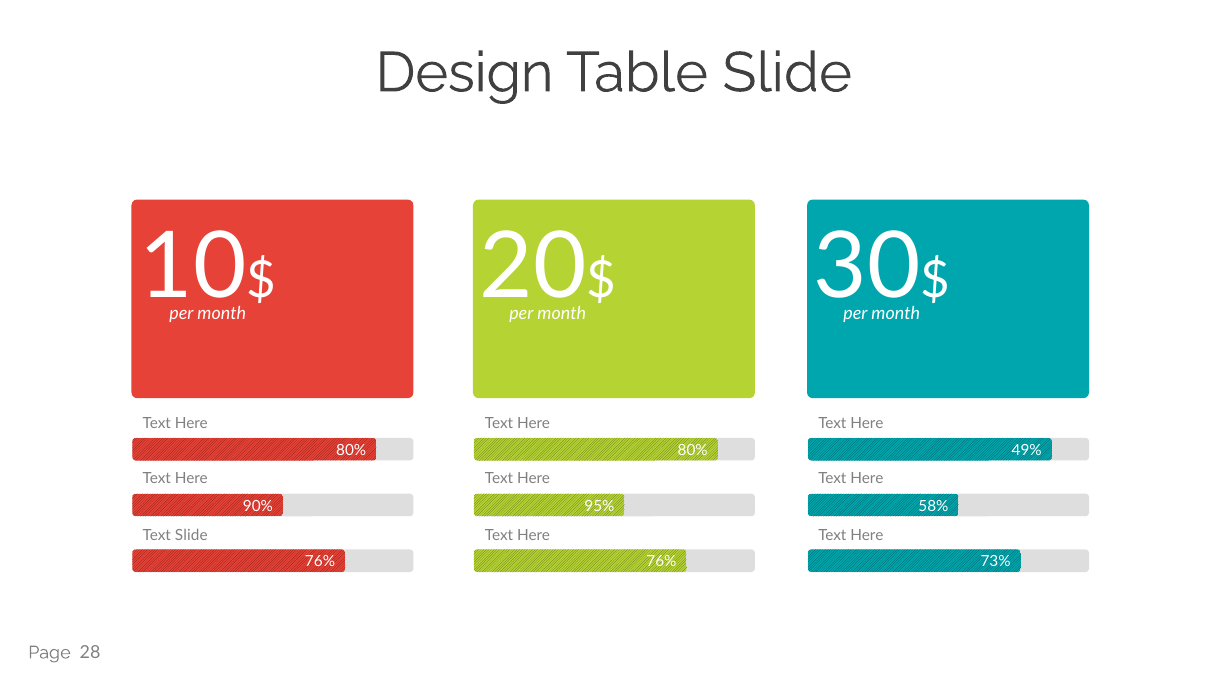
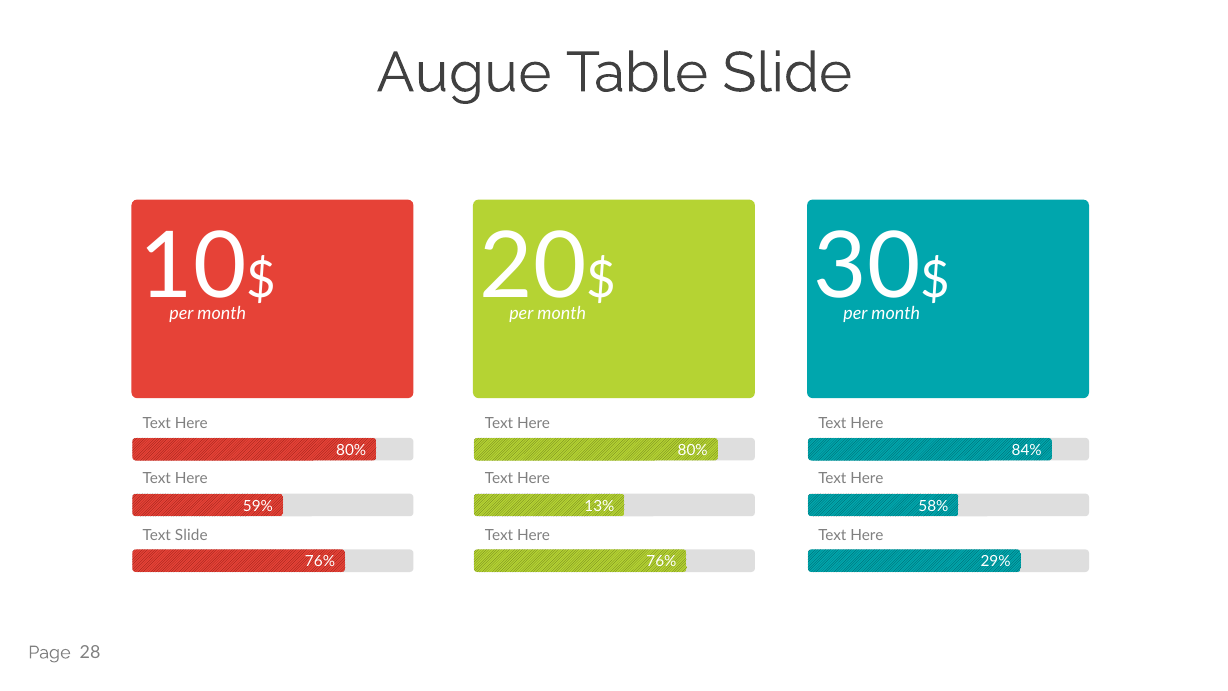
Design: Design -> Augue
49%: 49% -> 84%
90%: 90% -> 59%
95%: 95% -> 13%
73%: 73% -> 29%
